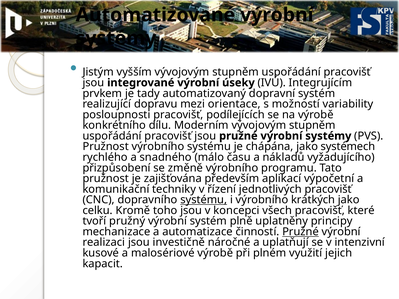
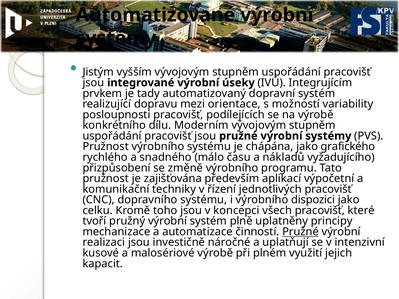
systémech: systémech -> grafického
systému at (204, 200) underline: present -> none
krátkých: krátkých -> dispozici
